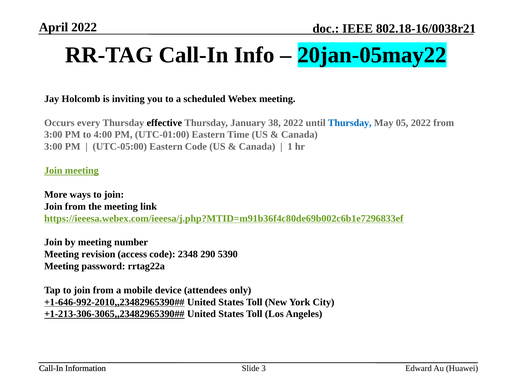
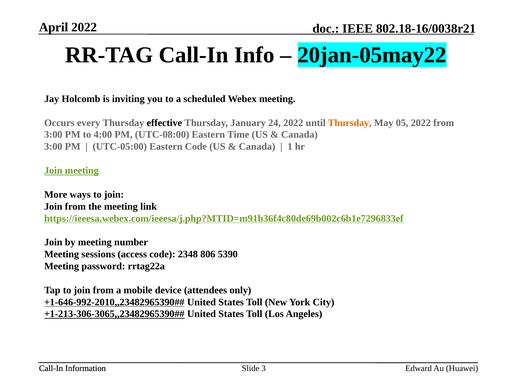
38: 38 -> 24
Thursday at (350, 123) colour: blue -> orange
UTC-01:00: UTC-01:00 -> UTC-08:00
revision: revision -> sessions
290: 290 -> 806
